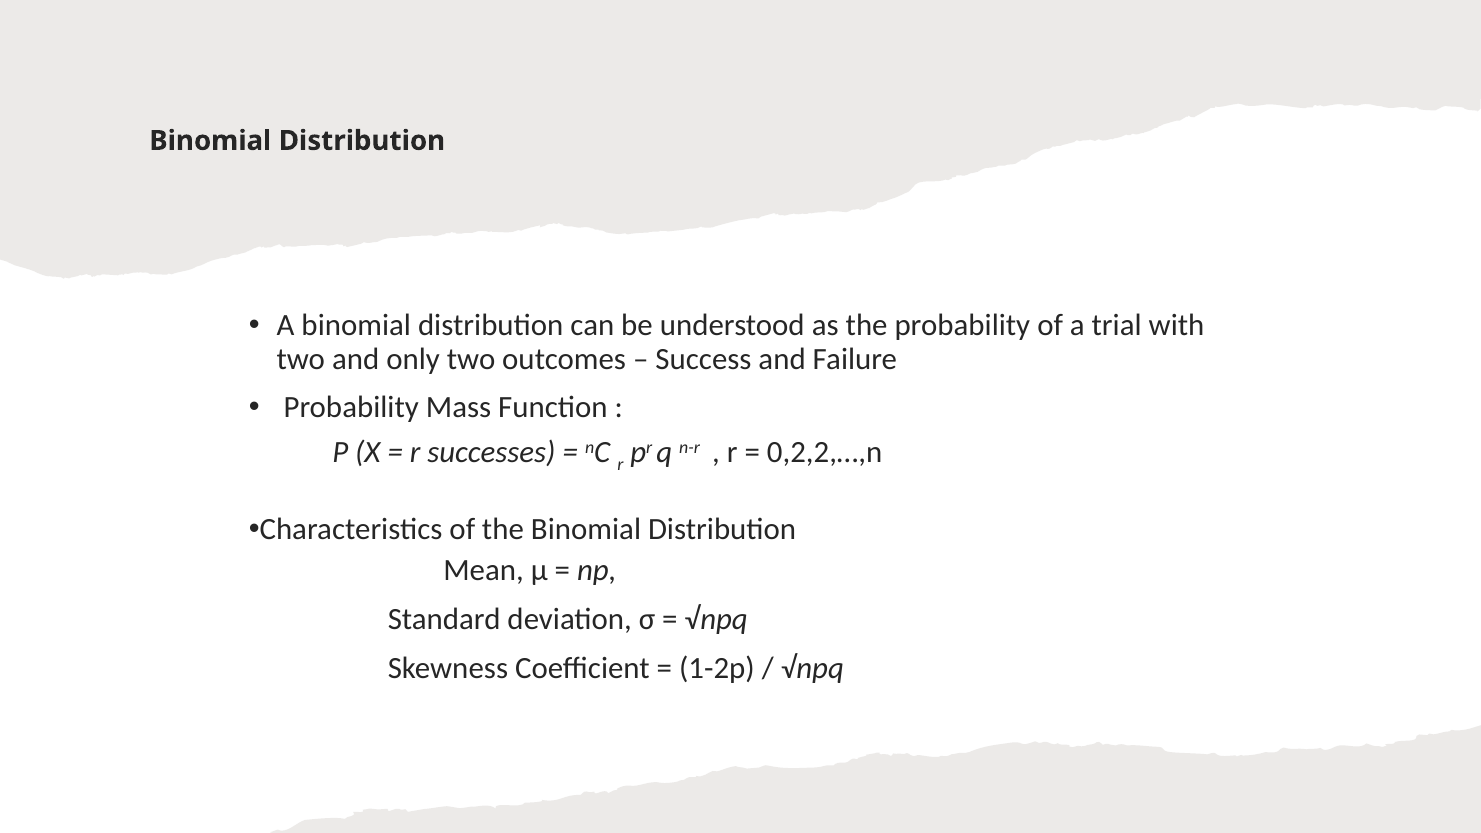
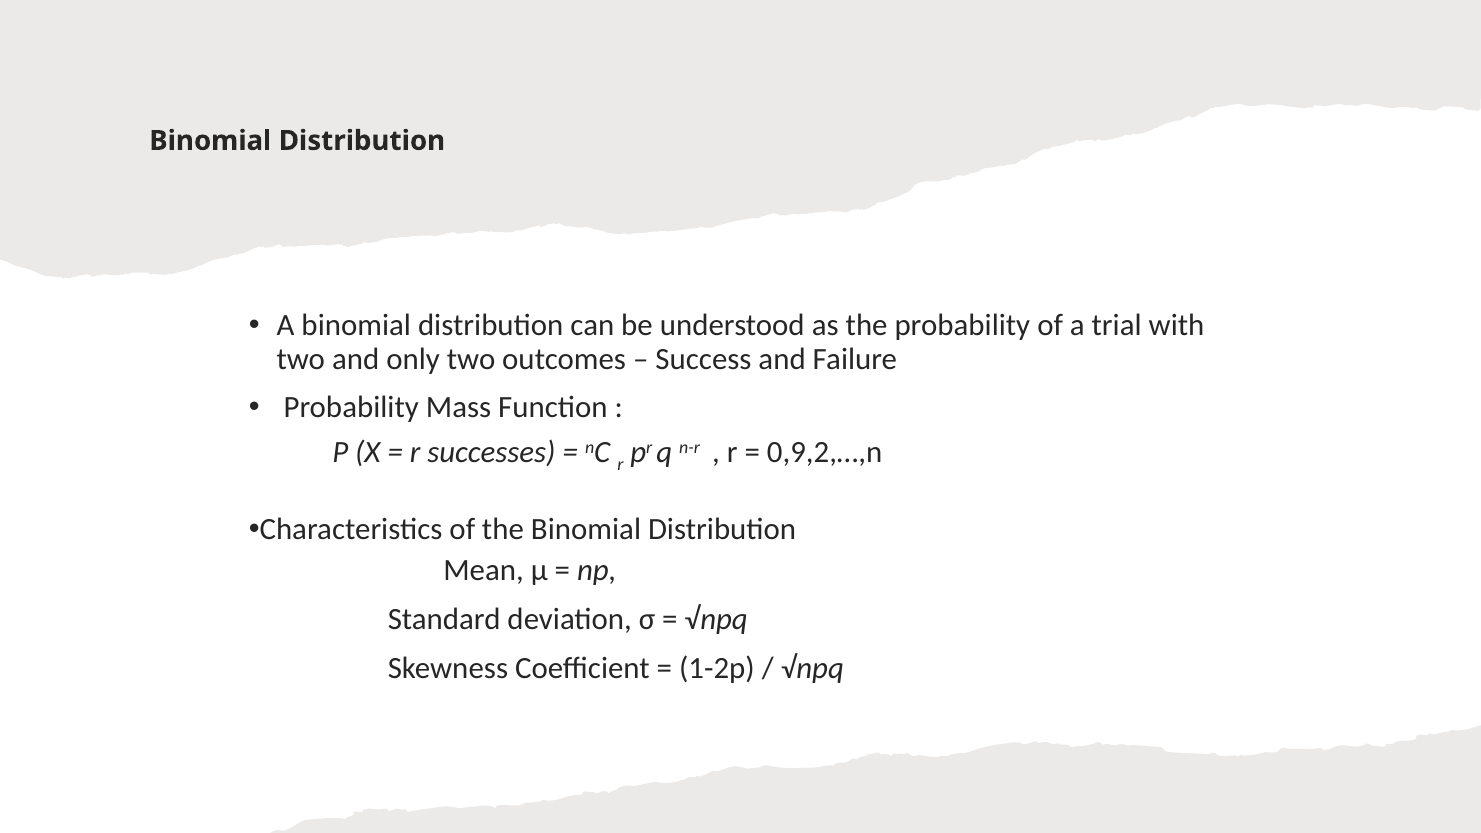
0,2,2,…,n: 0,2,2,…,n -> 0,9,2,…,n
